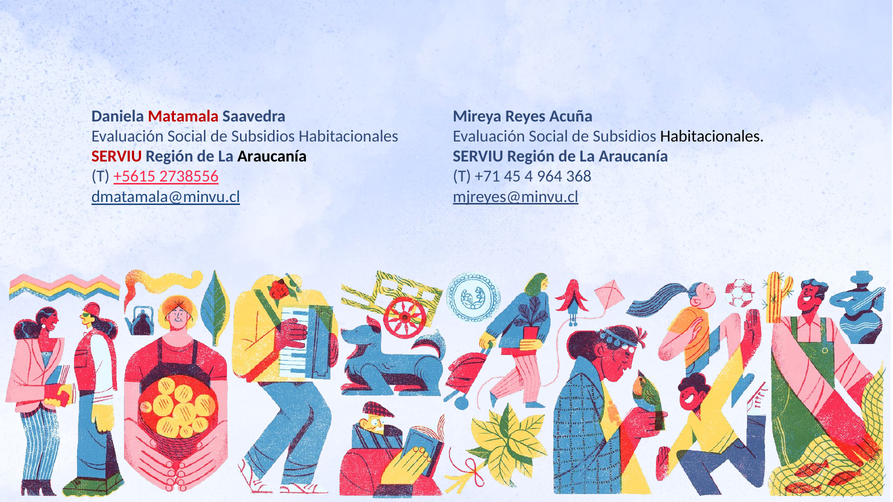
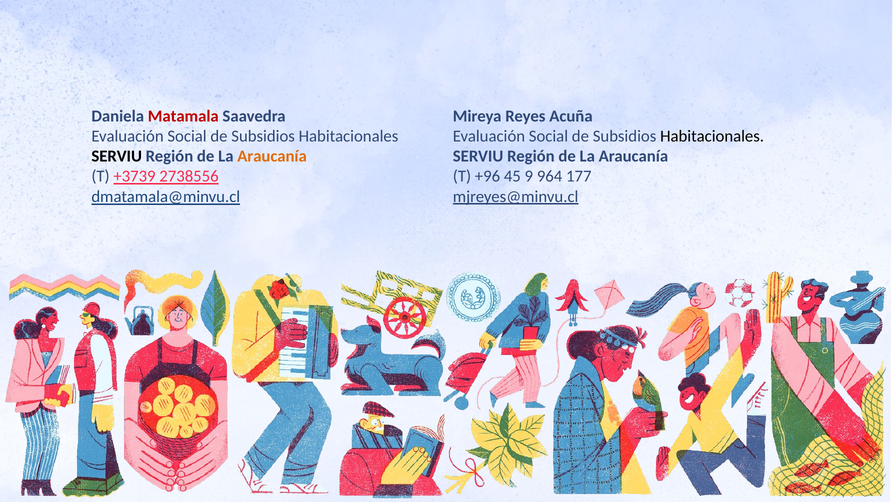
SERVIU at (117, 156) colour: red -> black
Araucanía at (272, 156) colour: black -> orange
+5615: +5615 -> +3739
+71: +71 -> +96
4: 4 -> 9
368: 368 -> 177
